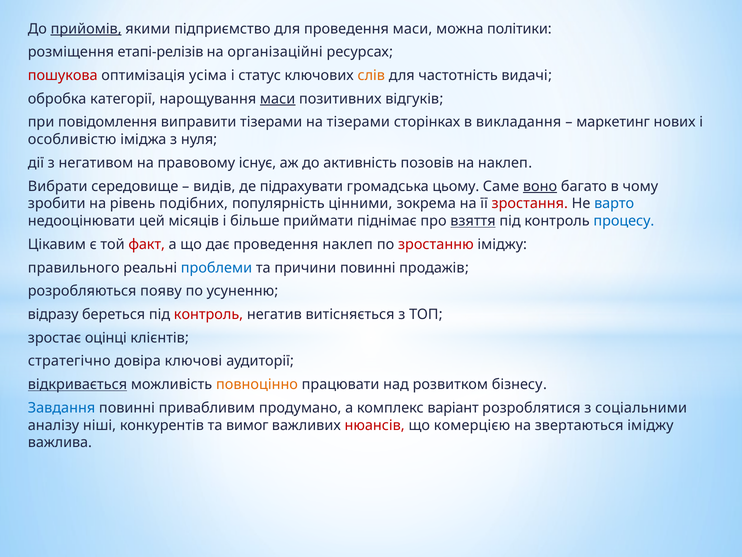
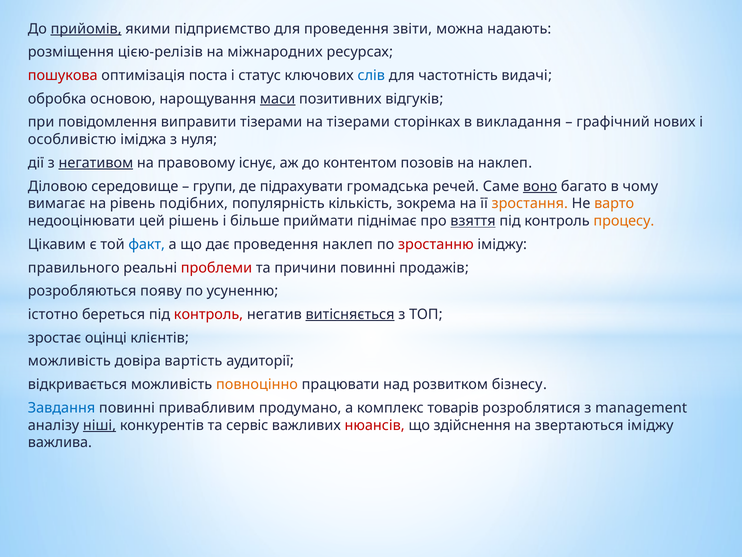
проведення маси: маси -> звіти
політики: політики -> надають
етапі-релізів: етапі-релізів -> цією-релізів
організаційні: організаційні -> міжнародних
усіма: усіма -> поста
слів colour: orange -> blue
категорії: категорії -> основою
маркетинг: маркетинг -> графічний
негативом underline: none -> present
активність: активність -> контентом
Вибрати: Вибрати -> Діловою
видів: видів -> групи
цьому: цьому -> речей
зробити: зробити -> вимагає
цінними: цінними -> кількість
зростання colour: red -> orange
варто colour: blue -> orange
місяців: місяців -> рішень
процесу colour: blue -> orange
факт colour: red -> blue
проблеми colour: blue -> red
відразу: відразу -> істотно
витісняється underline: none -> present
стратегічно at (69, 361): стратегічно -> можливість
ключові: ключові -> вартість
відкривається underline: present -> none
варіант: варіант -> товарів
соціальними: соціальними -> management
ніші underline: none -> present
вимог: вимог -> сервіс
комерцією: комерцією -> здійснення
